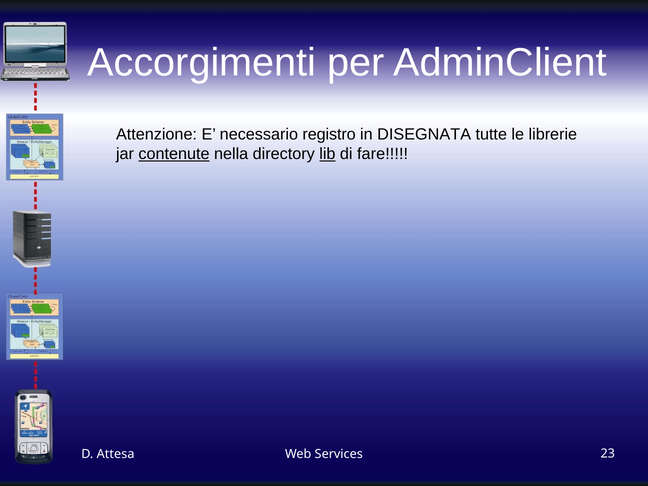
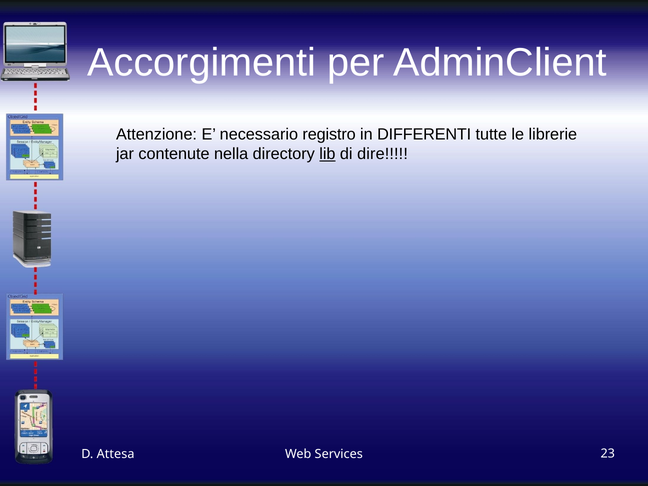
DISEGNATA: DISEGNATA -> DIFFERENTI
contenute underline: present -> none
fare: fare -> dire
